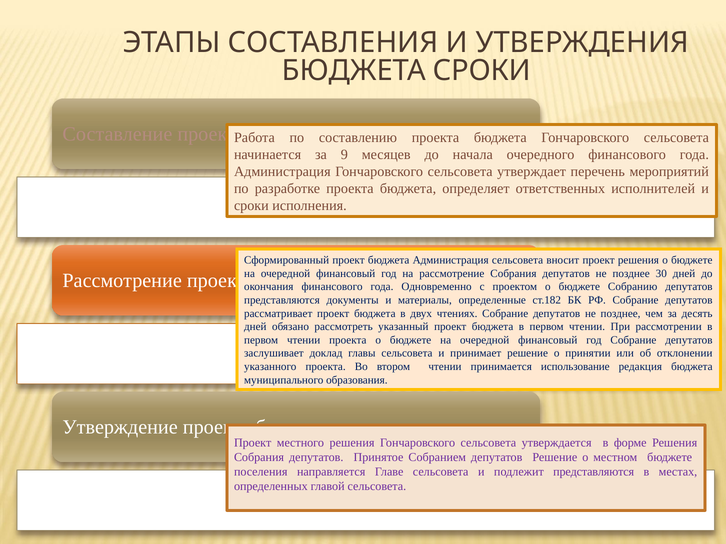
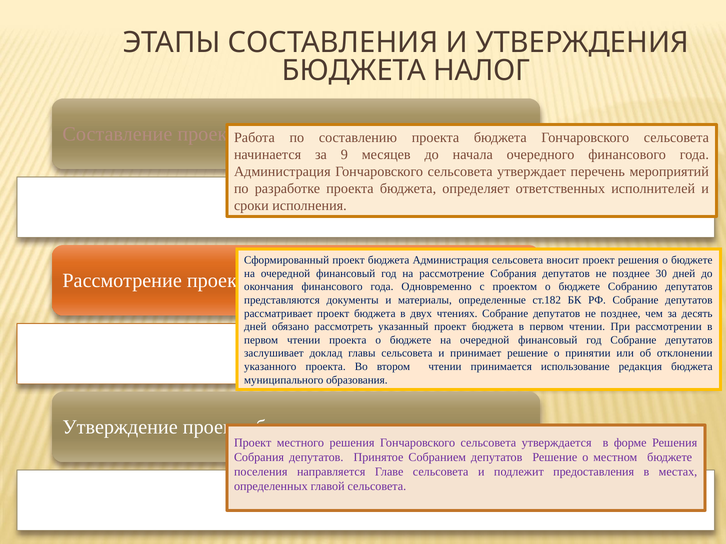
БЮДЖЕТА СРОКИ: СРОКИ -> НАЛОГ
подлежит представляются: представляются -> предоставления
